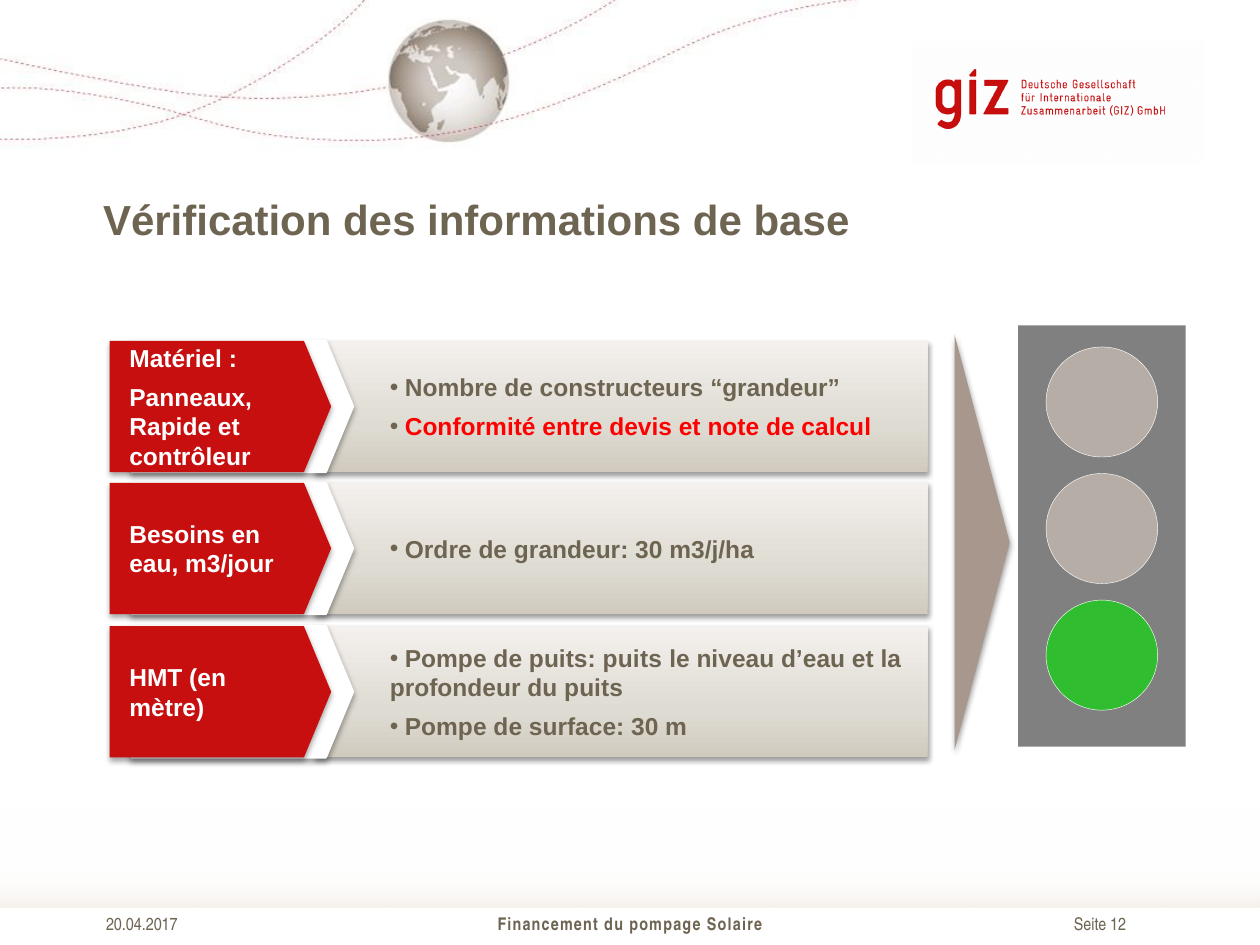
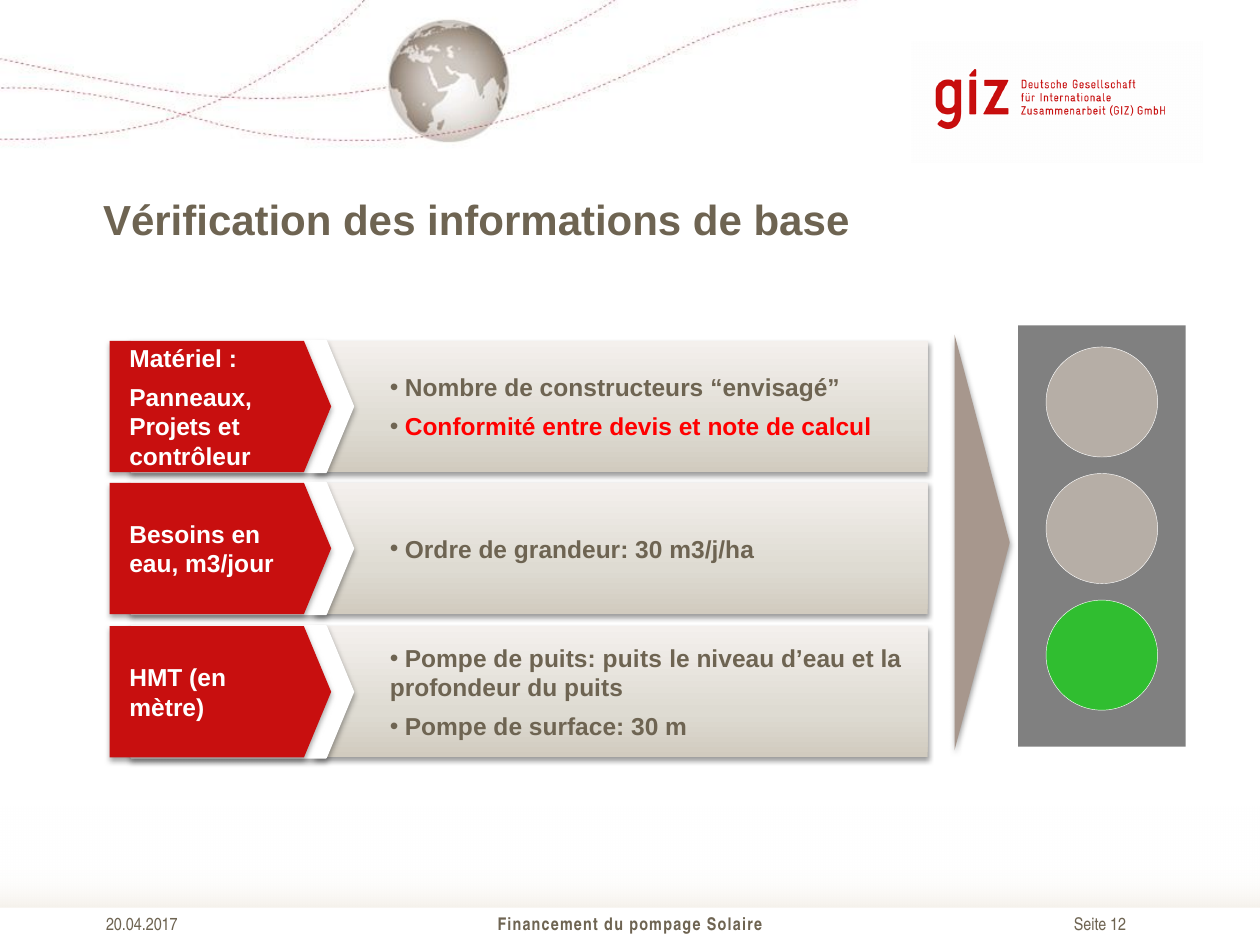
constructeurs grandeur: grandeur -> envisagé
Rapide: Rapide -> Projets
